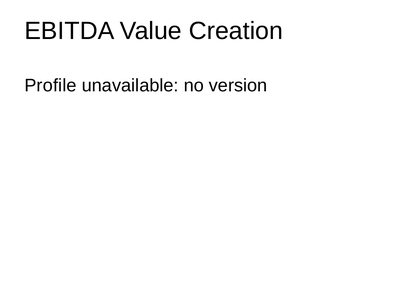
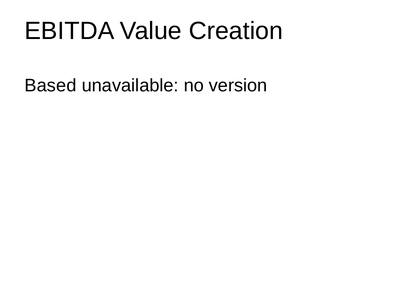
Profile: Profile -> Based
